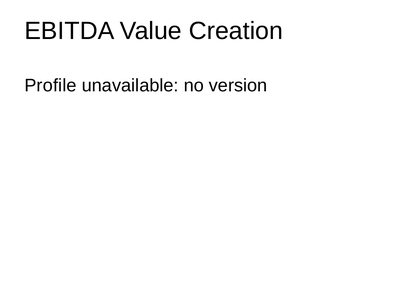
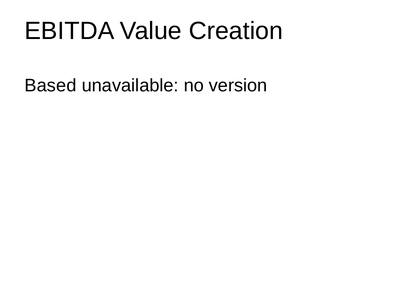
Profile: Profile -> Based
